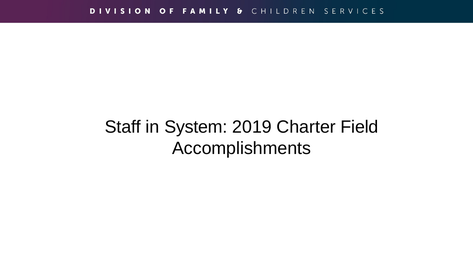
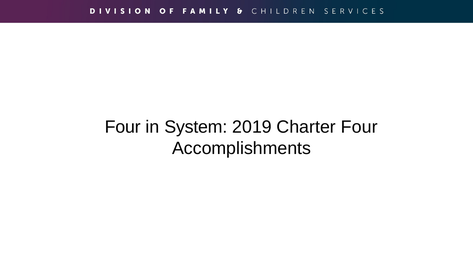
Staff at (123, 127): Staff -> Four
Charter Field: Field -> Four
